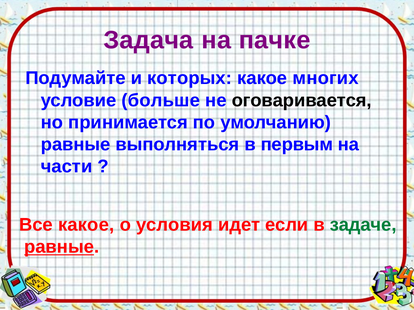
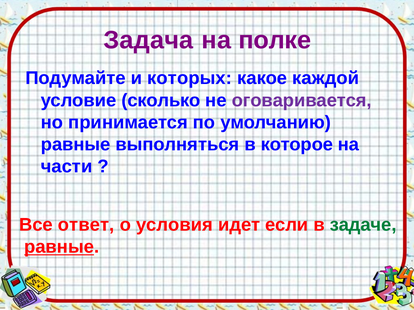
пачке: пачке -> полке
многих: многих -> каждой
больше: больше -> сколько
оговаривается colour: black -> purple
первым: первым -> которое
Все какое: какое -> ответ
